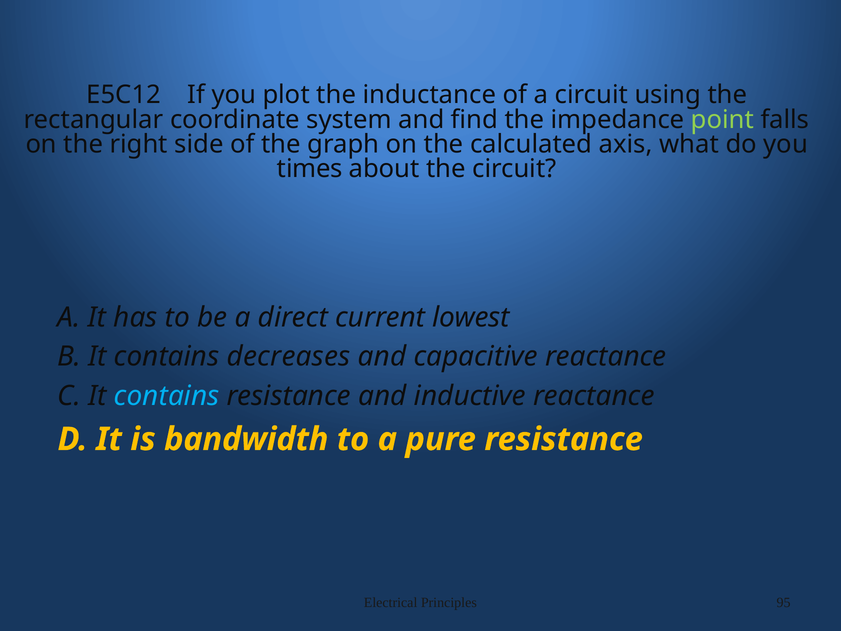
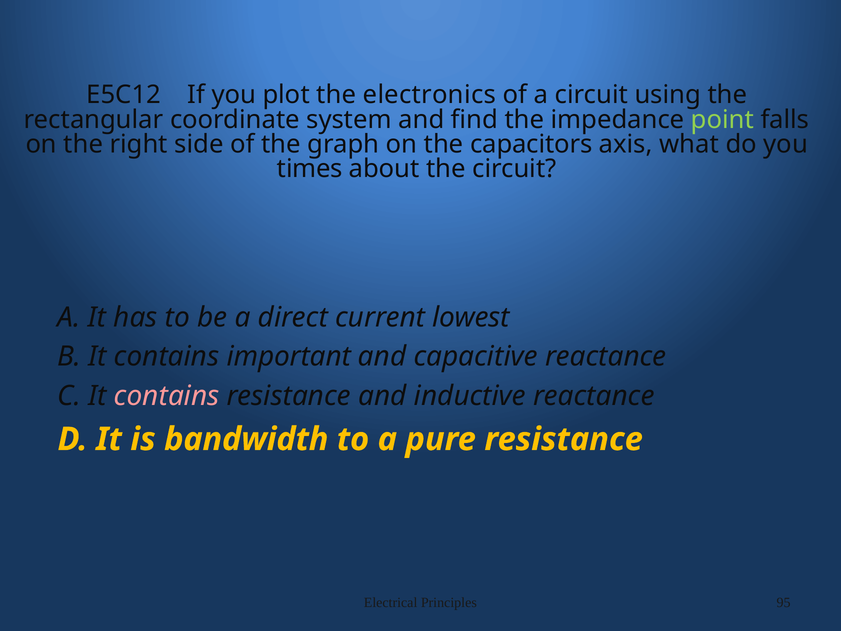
inductance: inductance -> electronics
calculated: calculated -> capacitors
decreases: decreases -> important
contains at (167, 396) colour: light blue -> pink
